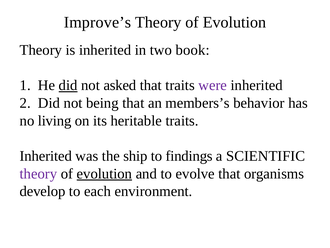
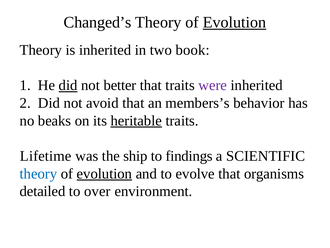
Improve’s: Improve’s -> Changed’s
Evolution at (234, 22) underline: none -> present
asked: asked -> better
being: being -> avoid
living: living -> beaks
heritable underline: none -> present
Inherited at (46, 156): Inherited -> Lifetime
theory at (38, 173) colour: purple -> blue
develop: develop -> detailed
each: each -> over
